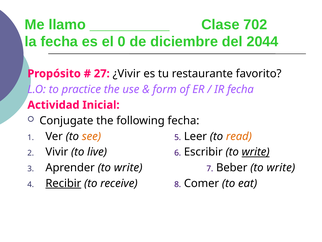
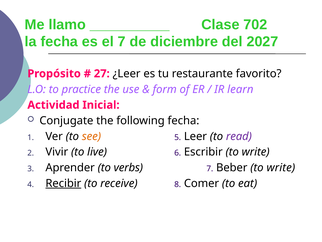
el 0: 0 -> 7
2044: 2044 -> 2027
¿Vivir: ¿Vivir -> ¿Leer
IR fecha: fecha -> learn
read colour: orange -> purple
write at (256, 152) underline: present -> none
Aprender to write: write -> verbs
